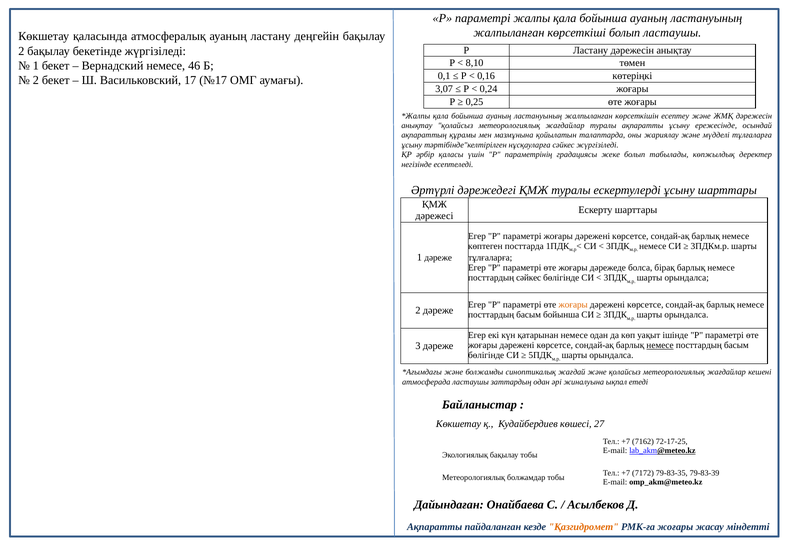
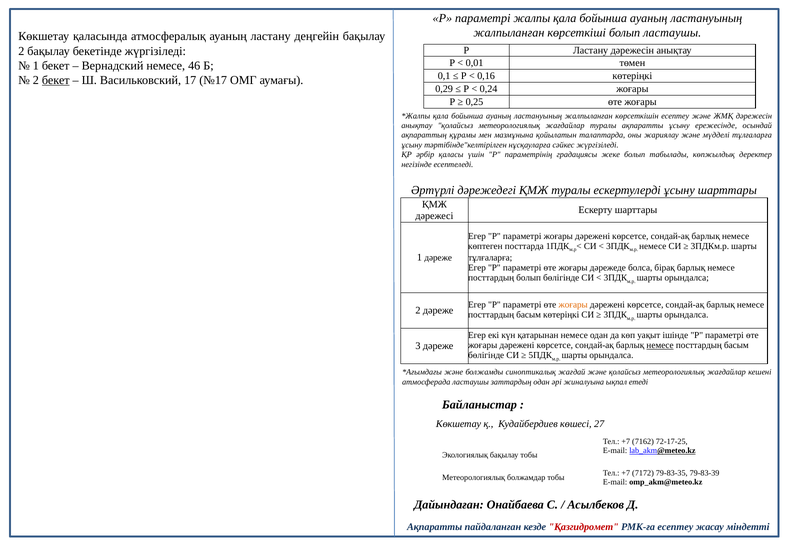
8,10: 8,10 -> 0,01
бекет at (56, 80) underline: none -> present
3,07: 3,07 -> 0,29
посттардың сәйкес: сәйкес -> болып
басым бойынша: бойынша -> көтеріңкі
Қазгидромет colour: orange -> red
РМК-ға жоғары: жоғары -> есептеу
